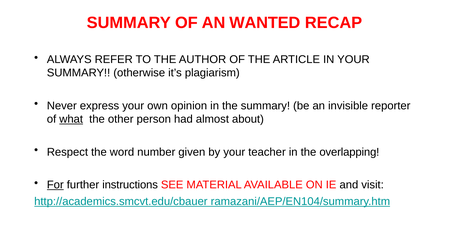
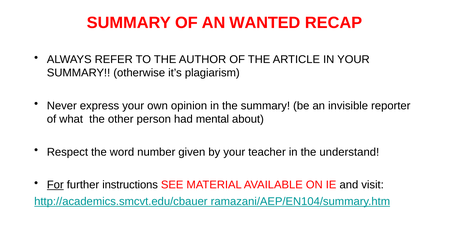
what underline: present -> none
almost: almost -> mental
overlapping: overlapping -> understand
